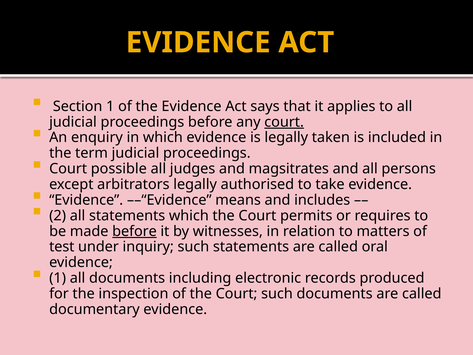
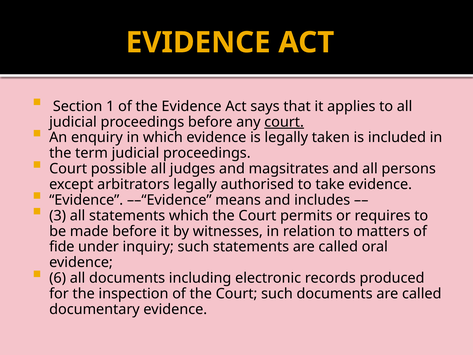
2: 2 -> 3
before at (134, 231) underline: present -> none
test: test -> fide
1 at (58, 278): 1 -> 6
